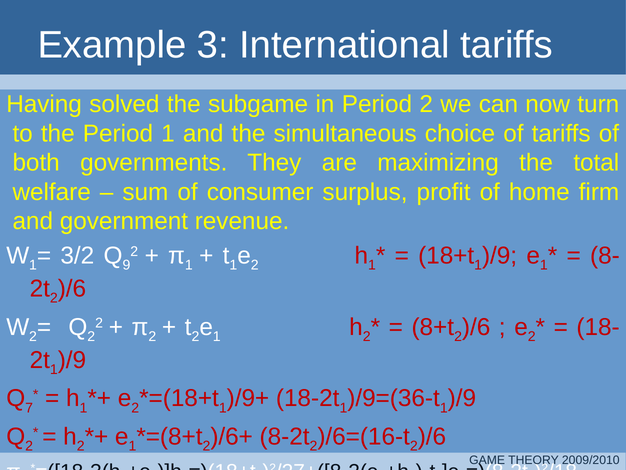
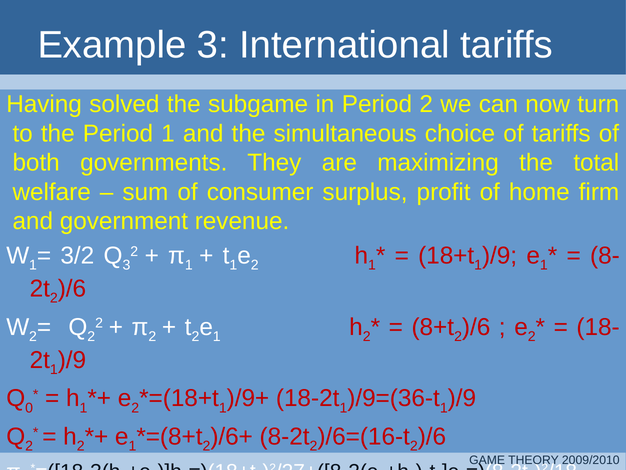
9 at (126, 265): 9 -> 3
7: 7 -> 0
